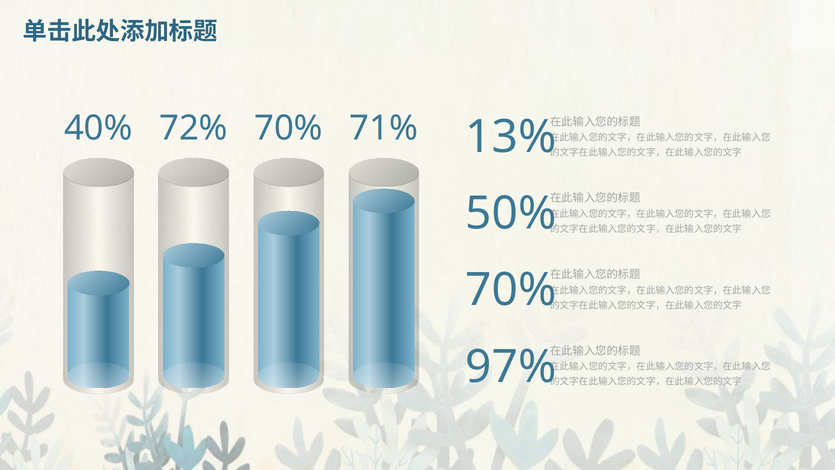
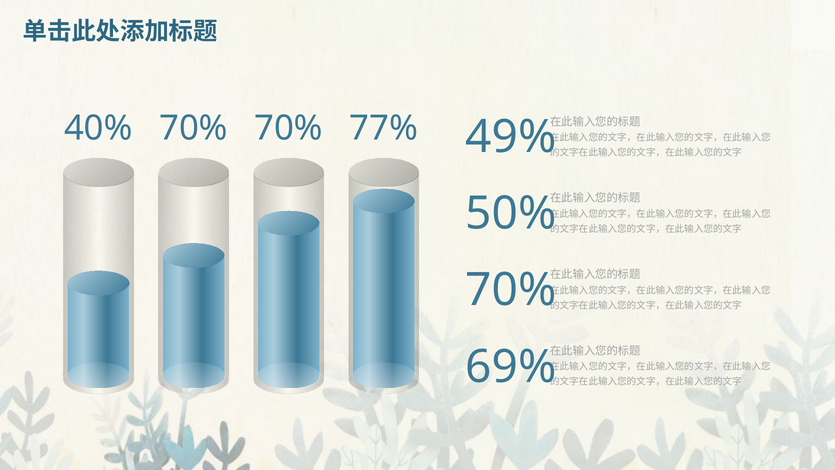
72% at (193, 128): 72% -> 70%
71%: 71% -> 77%
13%: 13% -> 49%
97%: 97% -> 69%
